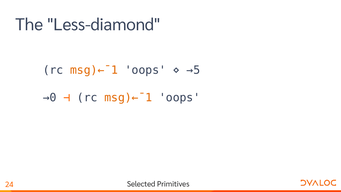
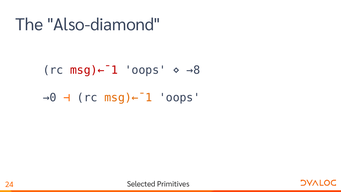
Less-diamond: Less-diamond -> Also-diamond
msg)←¯1 at (94, 70) colour: orange -> red
→5: →5 -> →8
